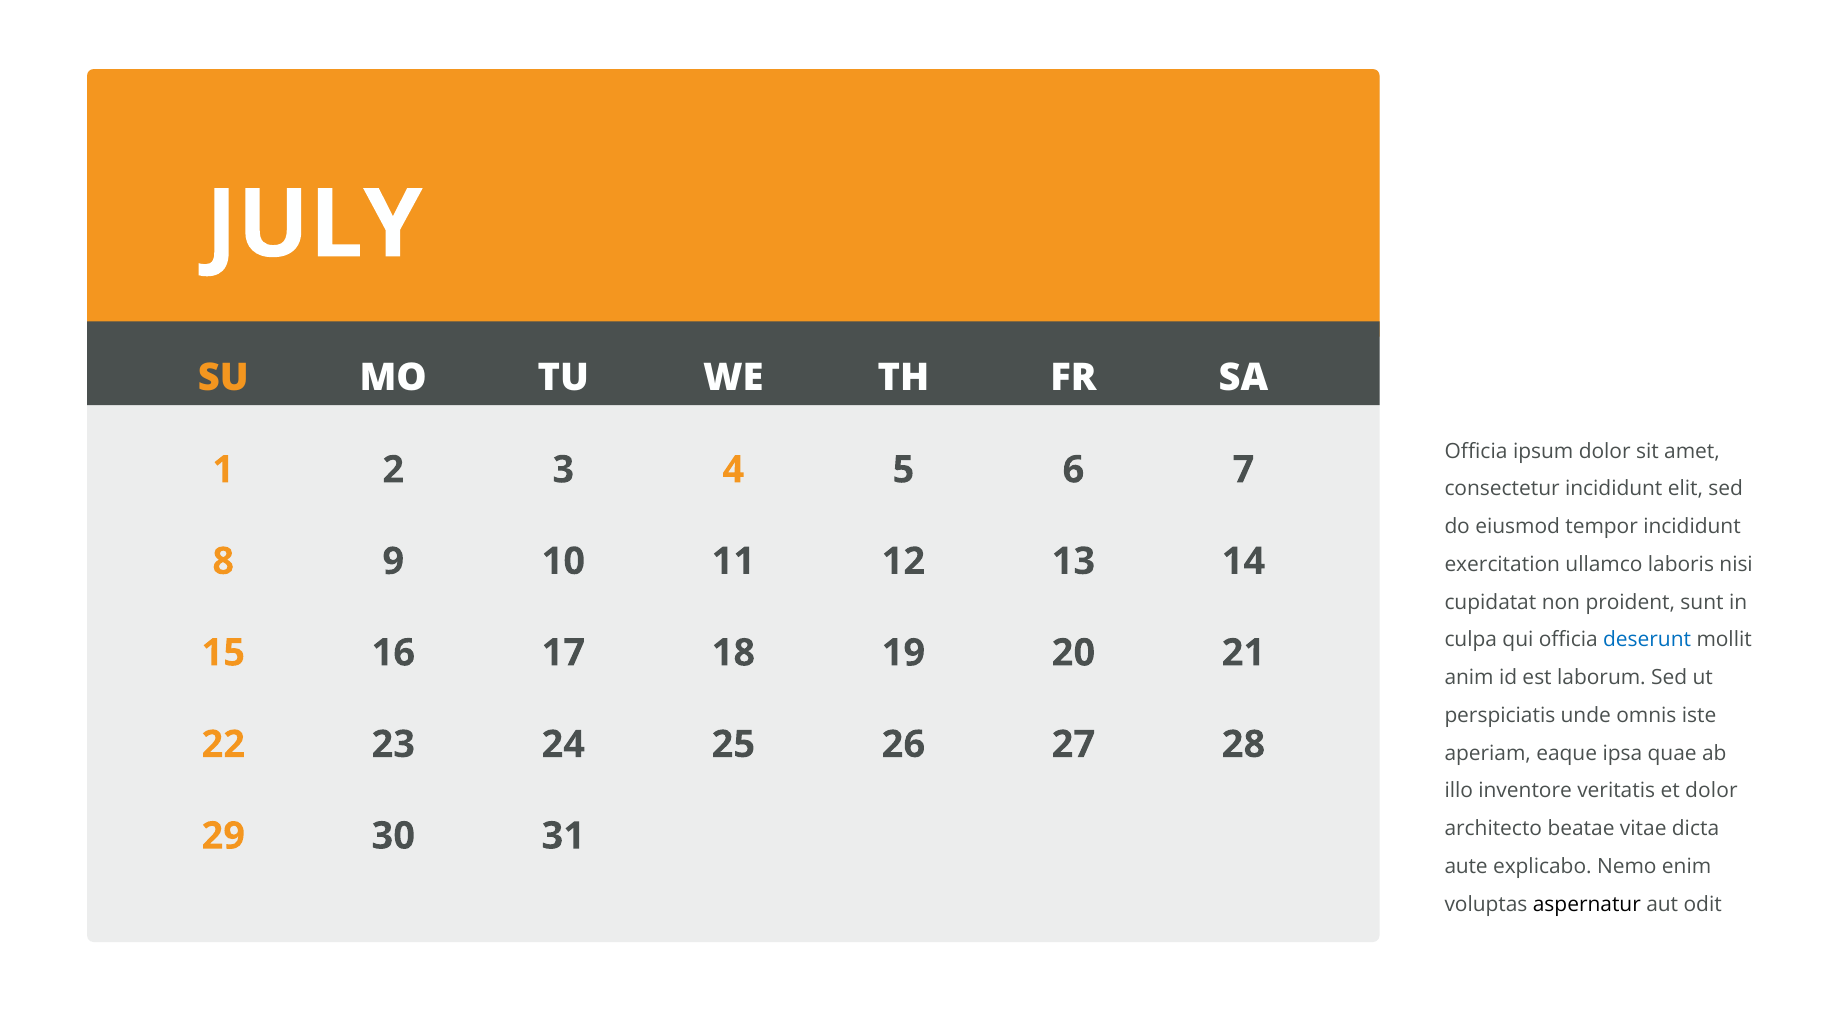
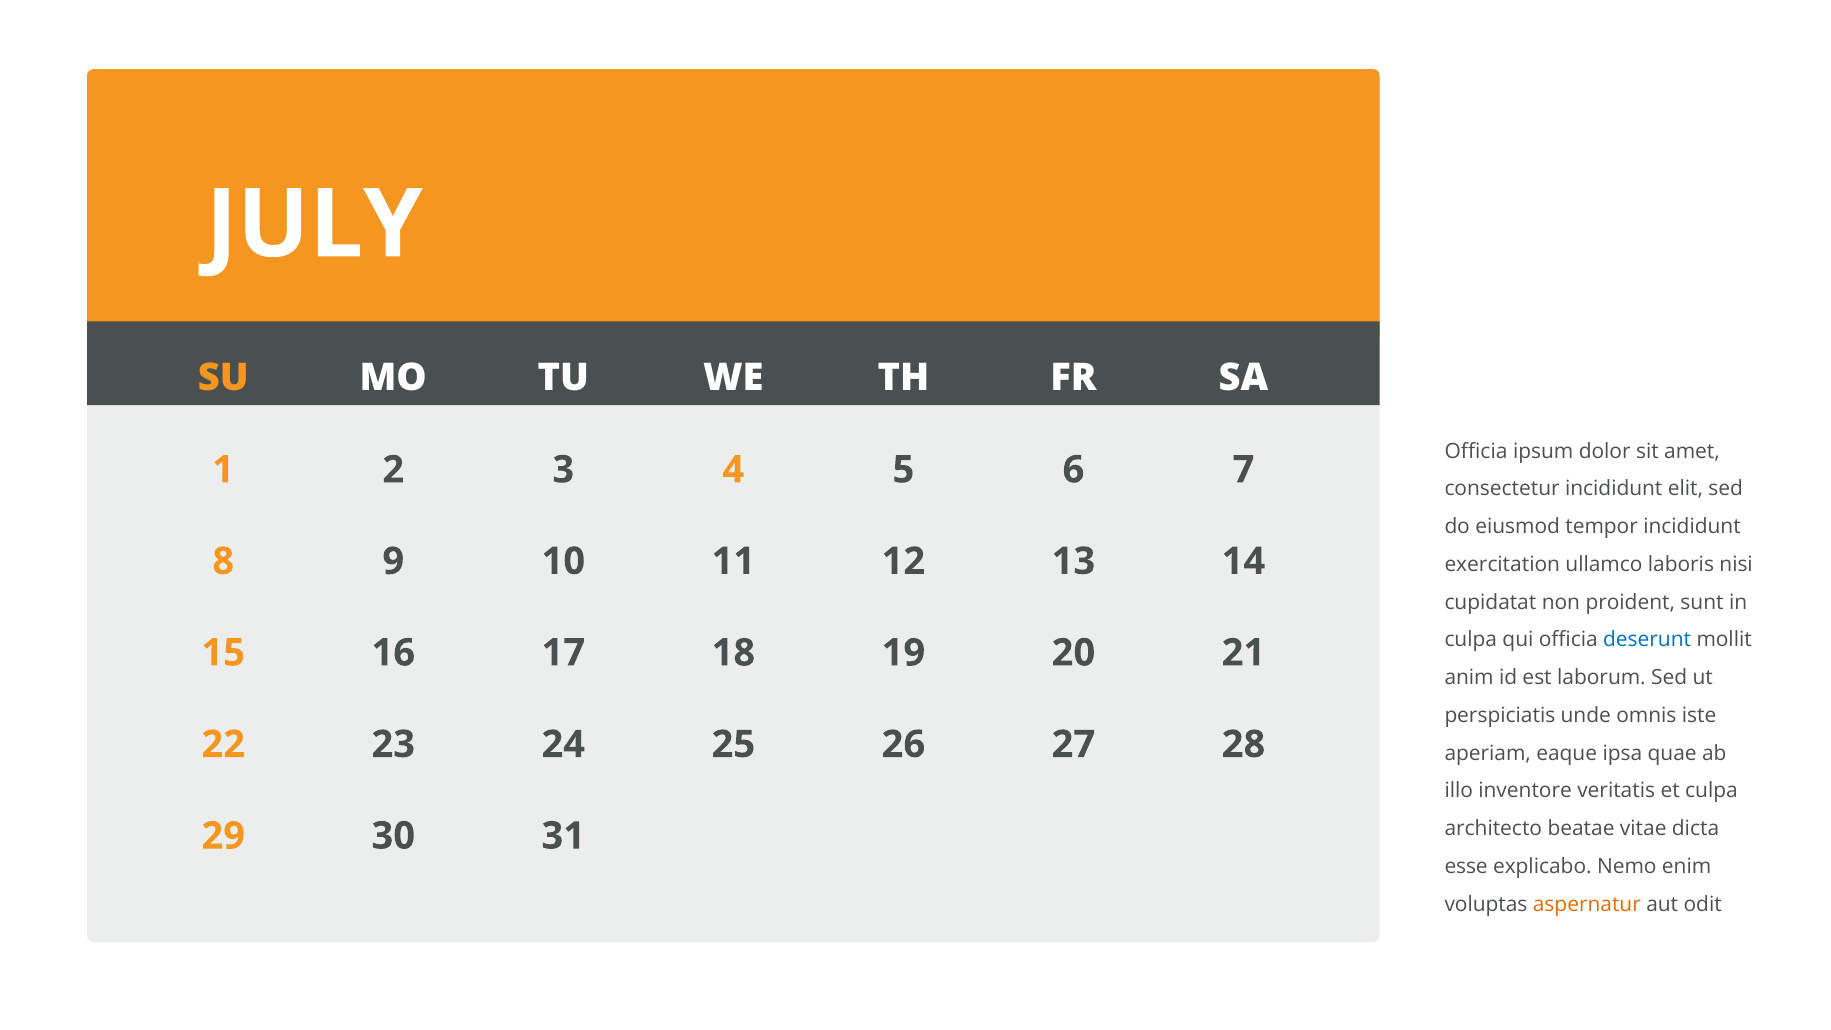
et dolor: dolor -> culpa
aute: aute -> esse
aspernatur colour: black -> orange
